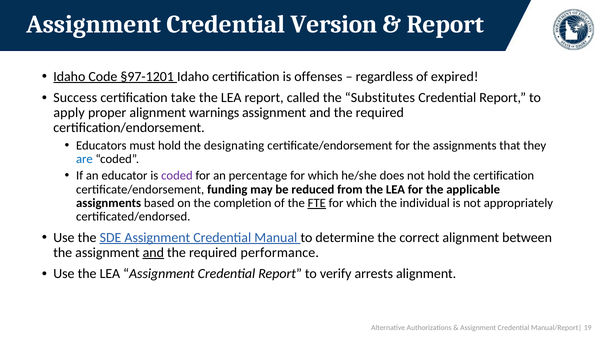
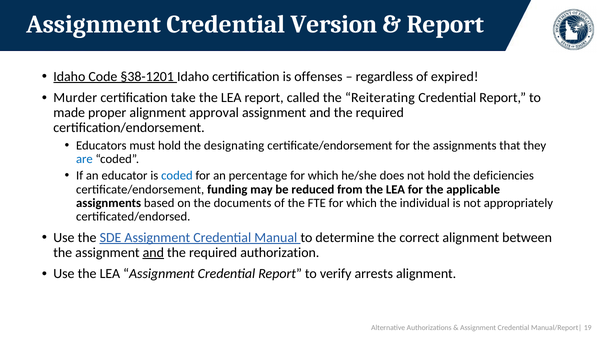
§97-1201: §97-1201 -> §38-1201
Success: Success -> Murder
Substitutes: Substitutes -> Reiterating
apply: apply -> made
warnings: warnings -> approval
coded at (177, 176) colour: purple -> blue
the certification: certification -> deficiencies
completion: completion -> documents
FTE underline: present -> none
performance: performance -> authorization
